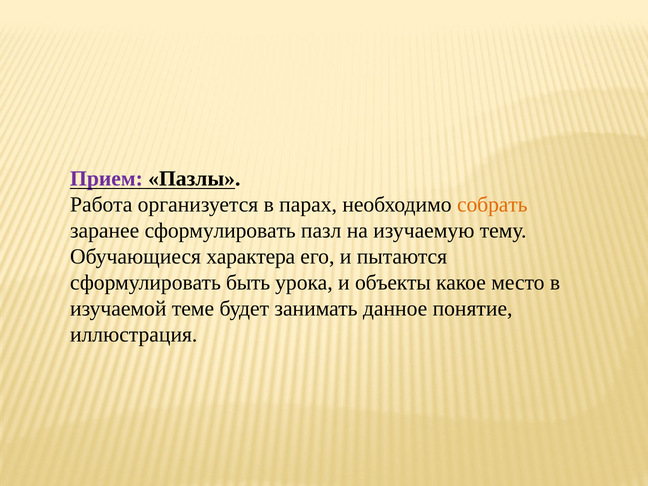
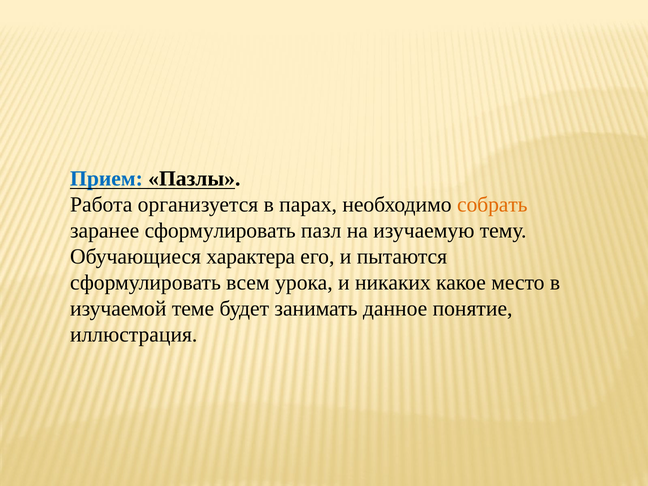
Прием colour: purple -> blue
быть: быть -> всем
объекты: объекты -> никаких
